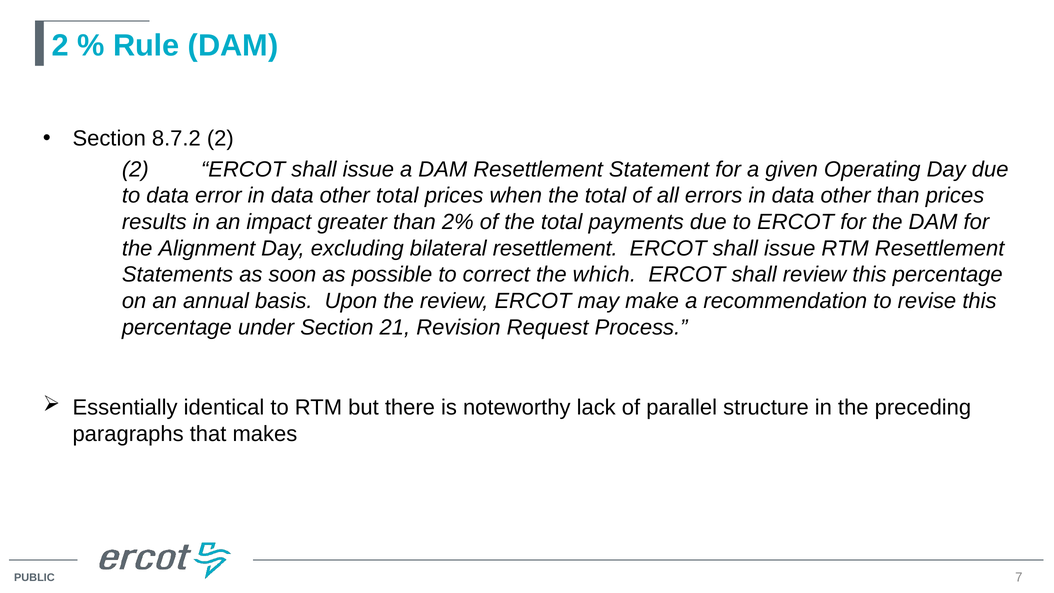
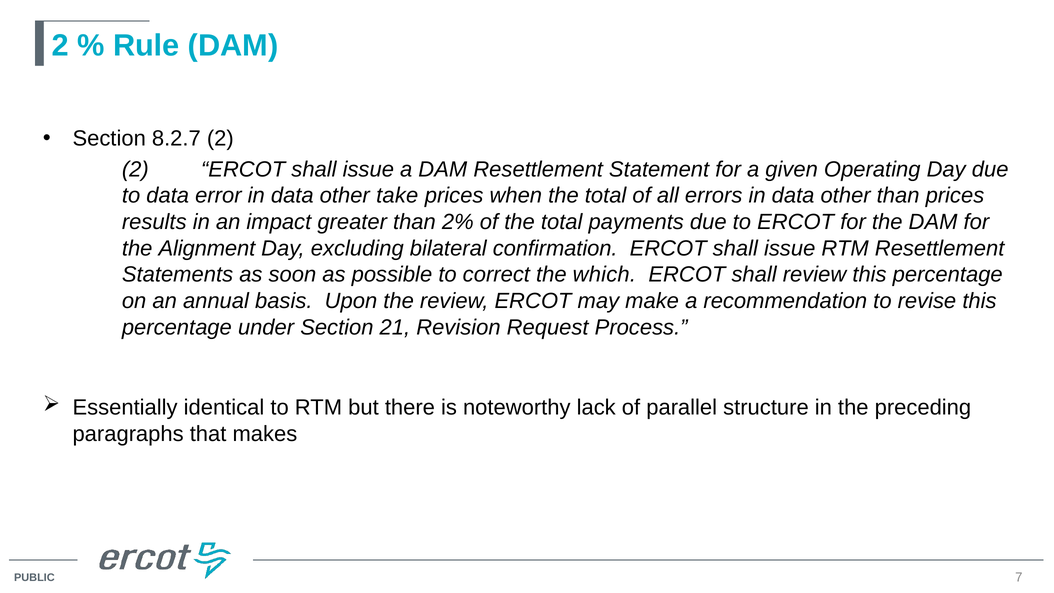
8.7.2: 8.7.2 -> 8.2.7
other total: total -> take
bilateral resettlement: resettlement -> confirmation
